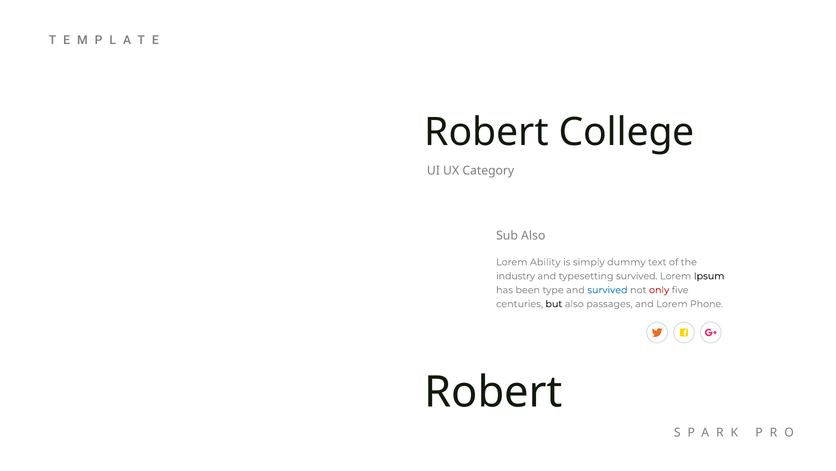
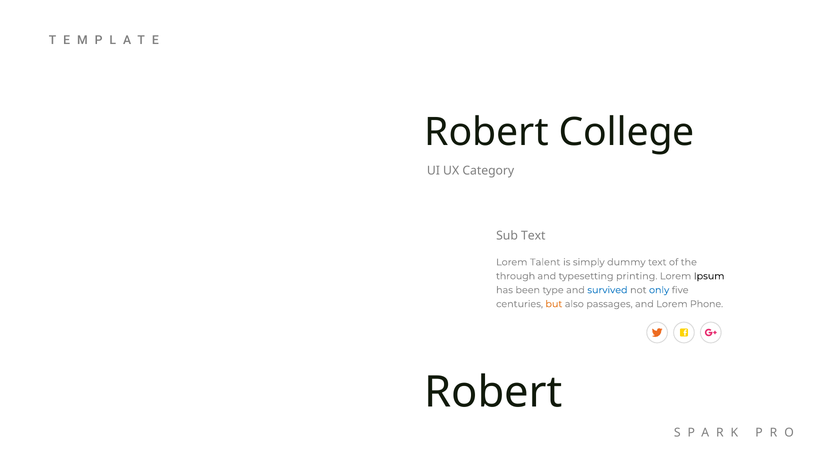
Sub Also: Also -> Text
Ability: Ability -> Talent
industry: industry -> through
typesetting survived: survived -> printing
only colour: red -> blue
but colour: black -> orange
